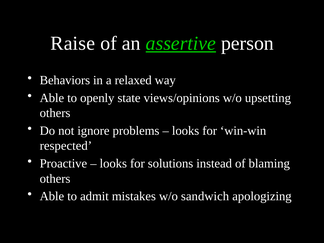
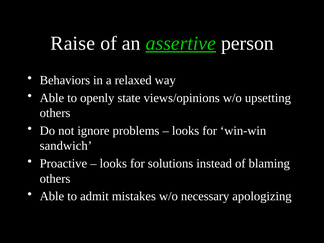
respected: respected -> sandwich
sandwich: sandwich -> necessary
